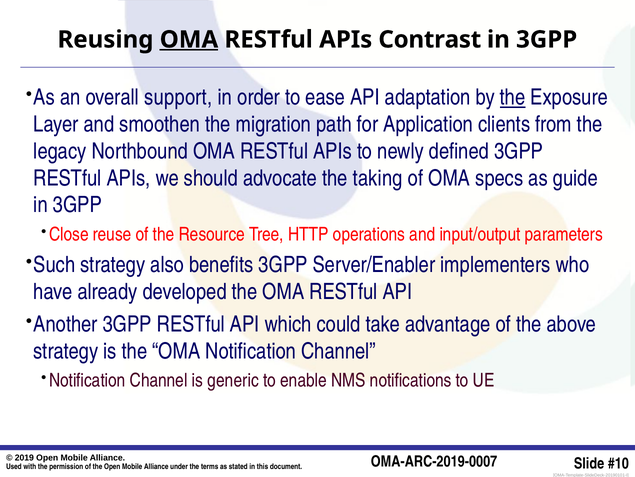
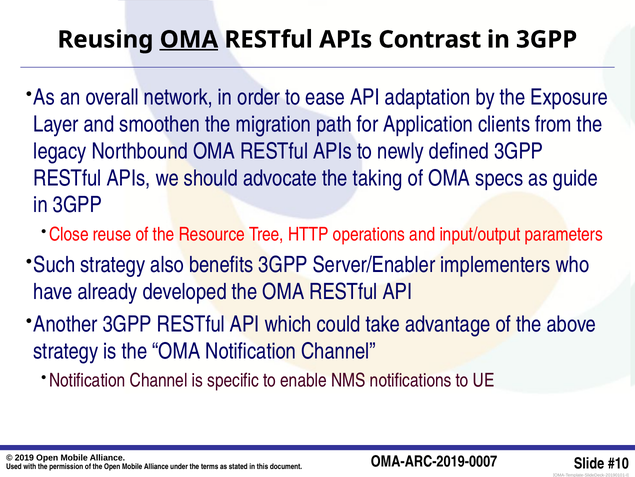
support: support -> network
the at (513, 97) underline: present -> none
generic: generic -> specific
